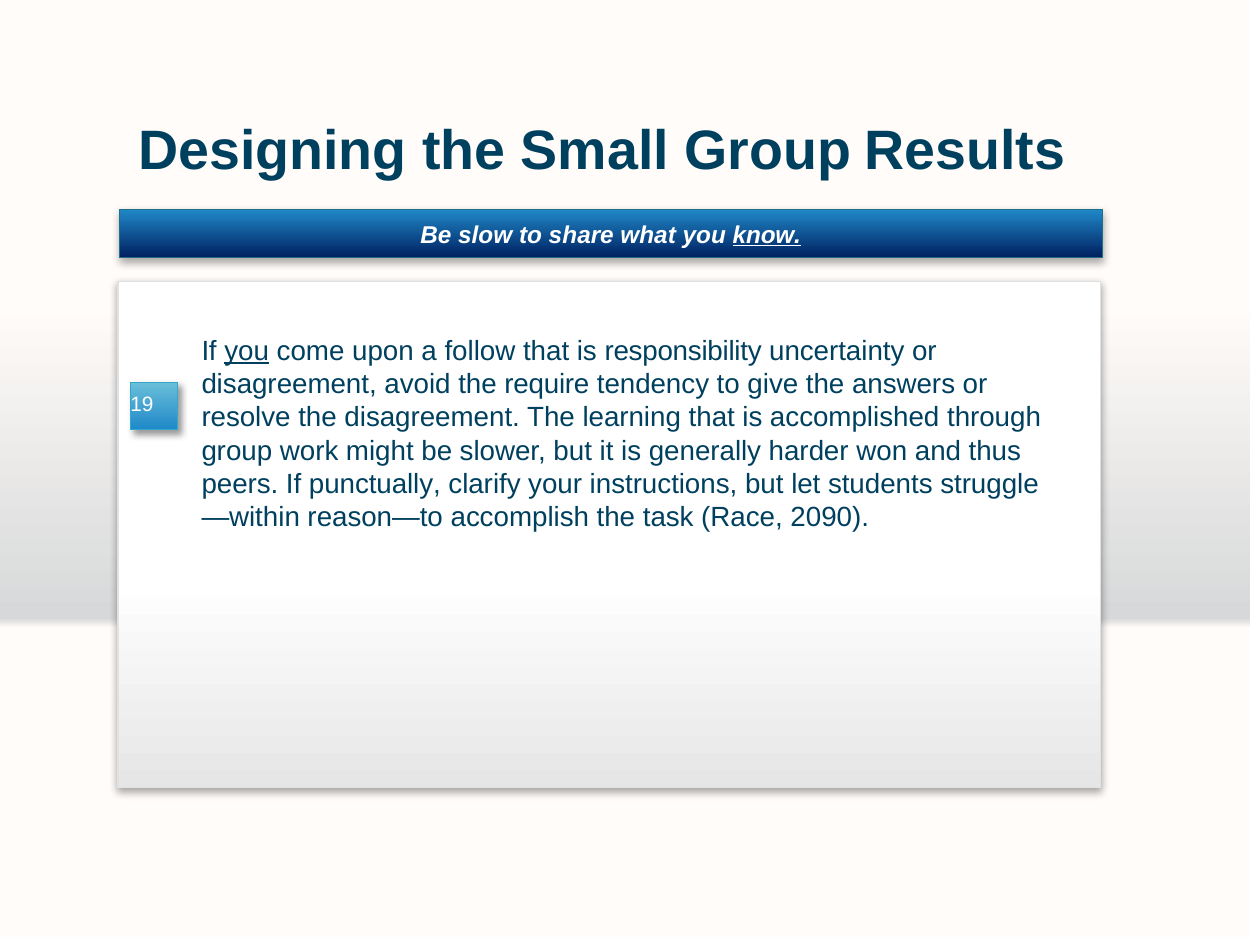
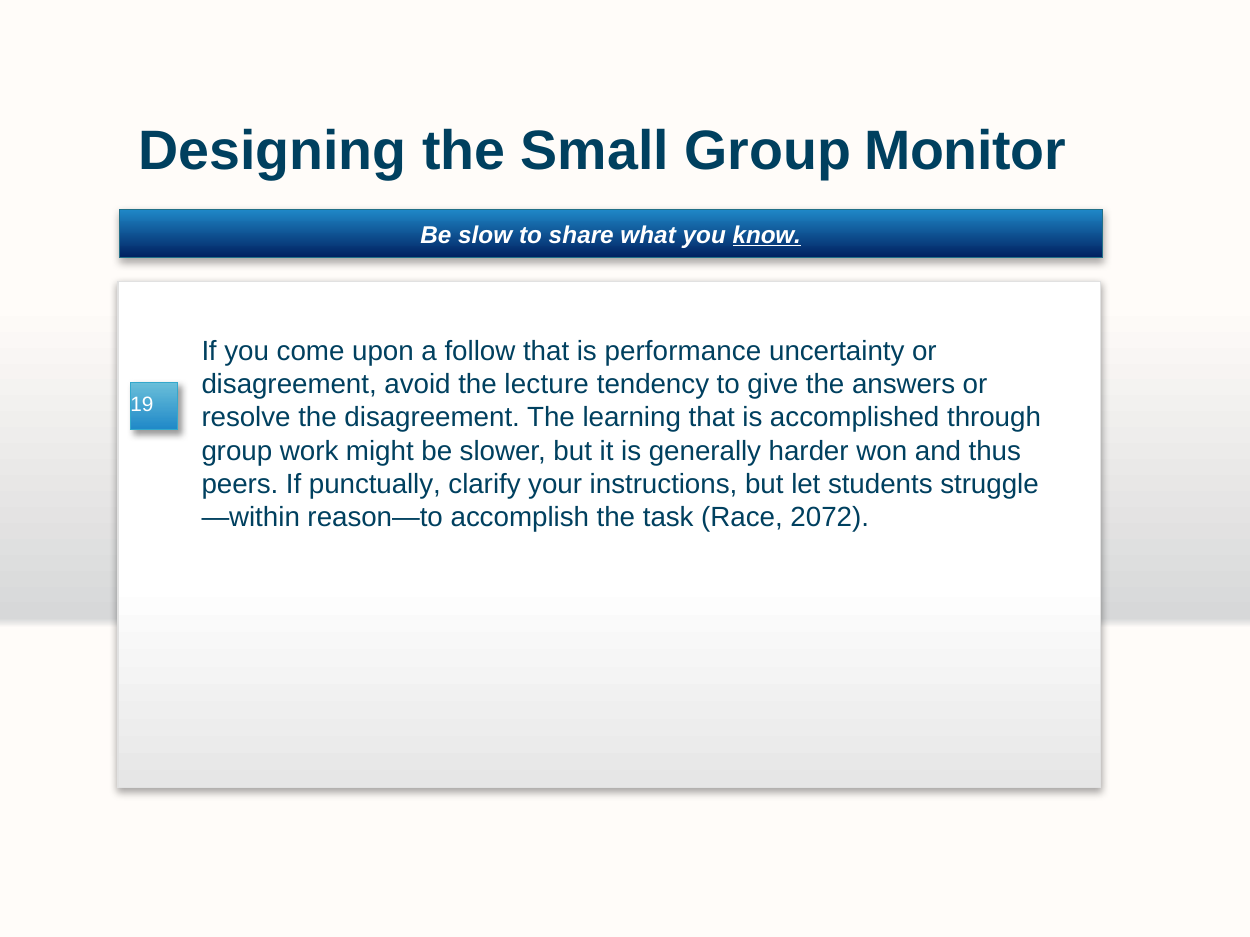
Results: Results -> Monitor
you at (247, 351) underline: present -> none
responsibility: responsibility -> performance
require: require -> lecture
2090: 2090 -> 2072
